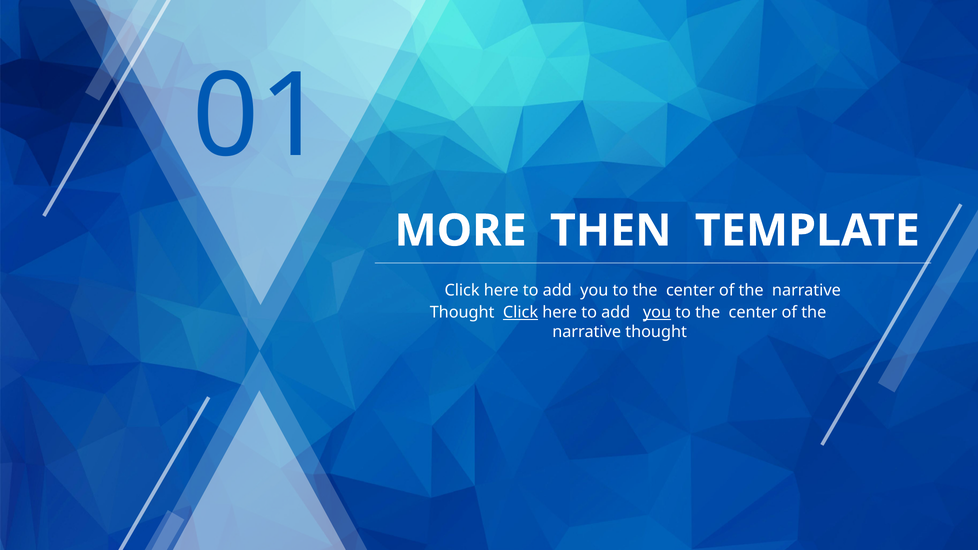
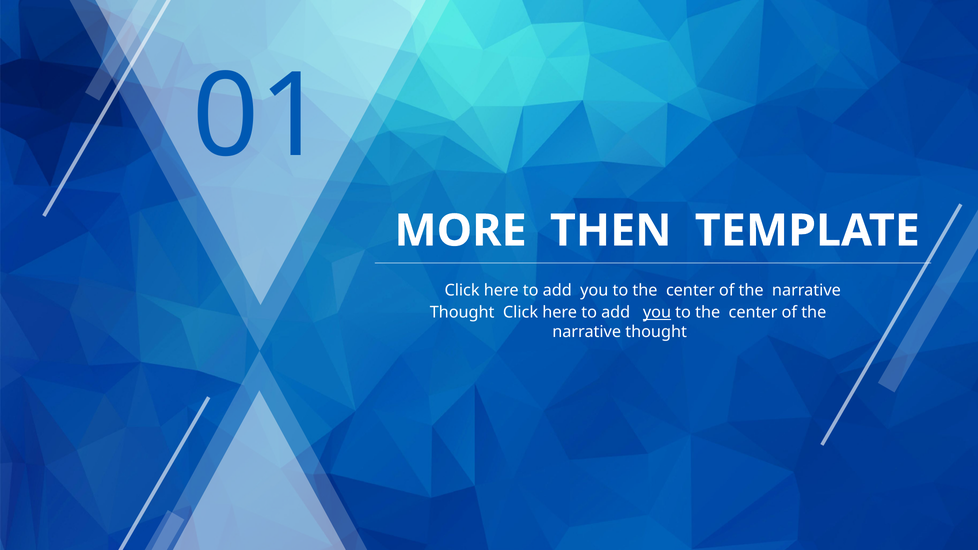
Click at (520, 313) underline: present -> none
